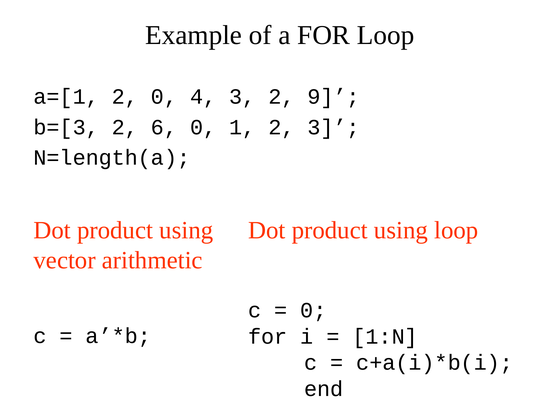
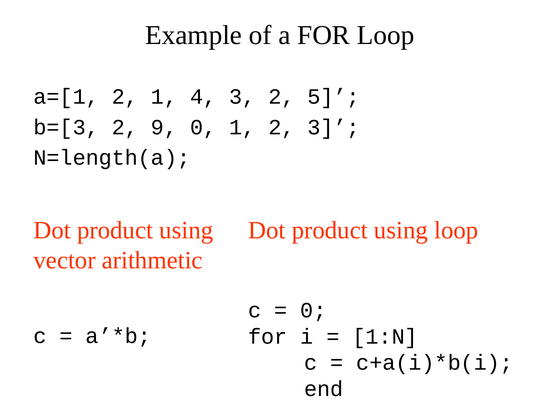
2 0: 0 -> 1
9: 9 -> 5
6: 6 -> 9
